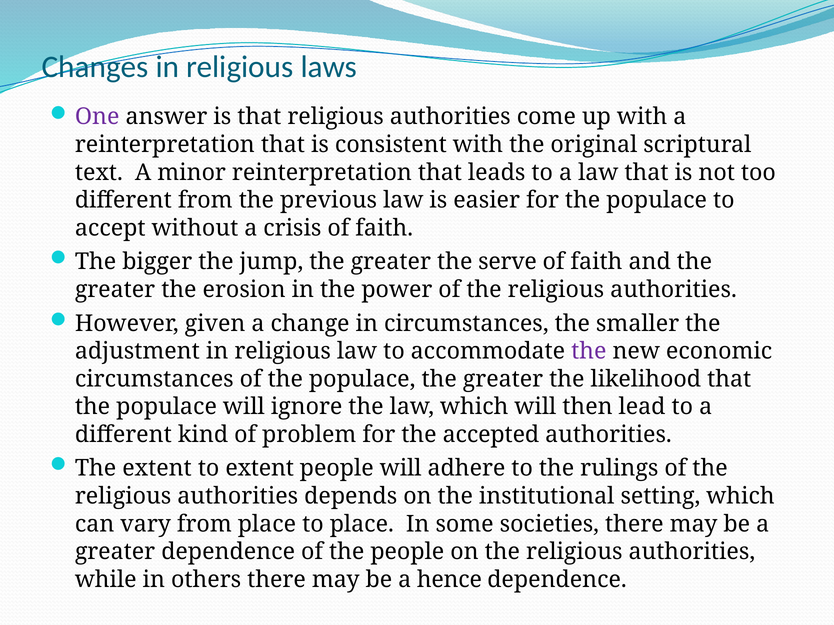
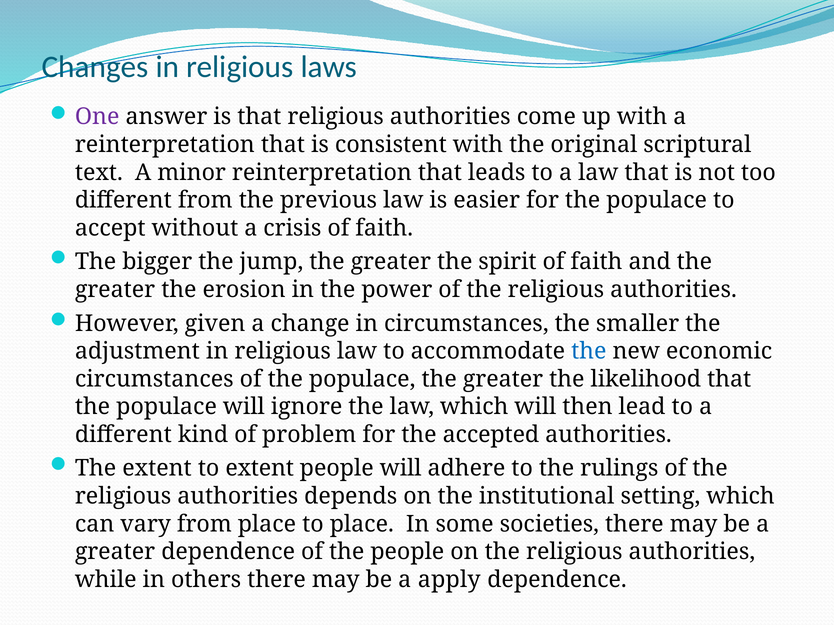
serve: serve -> spirit
the at (589, 351) colour: purple -> blue
hence: hence -> apply
